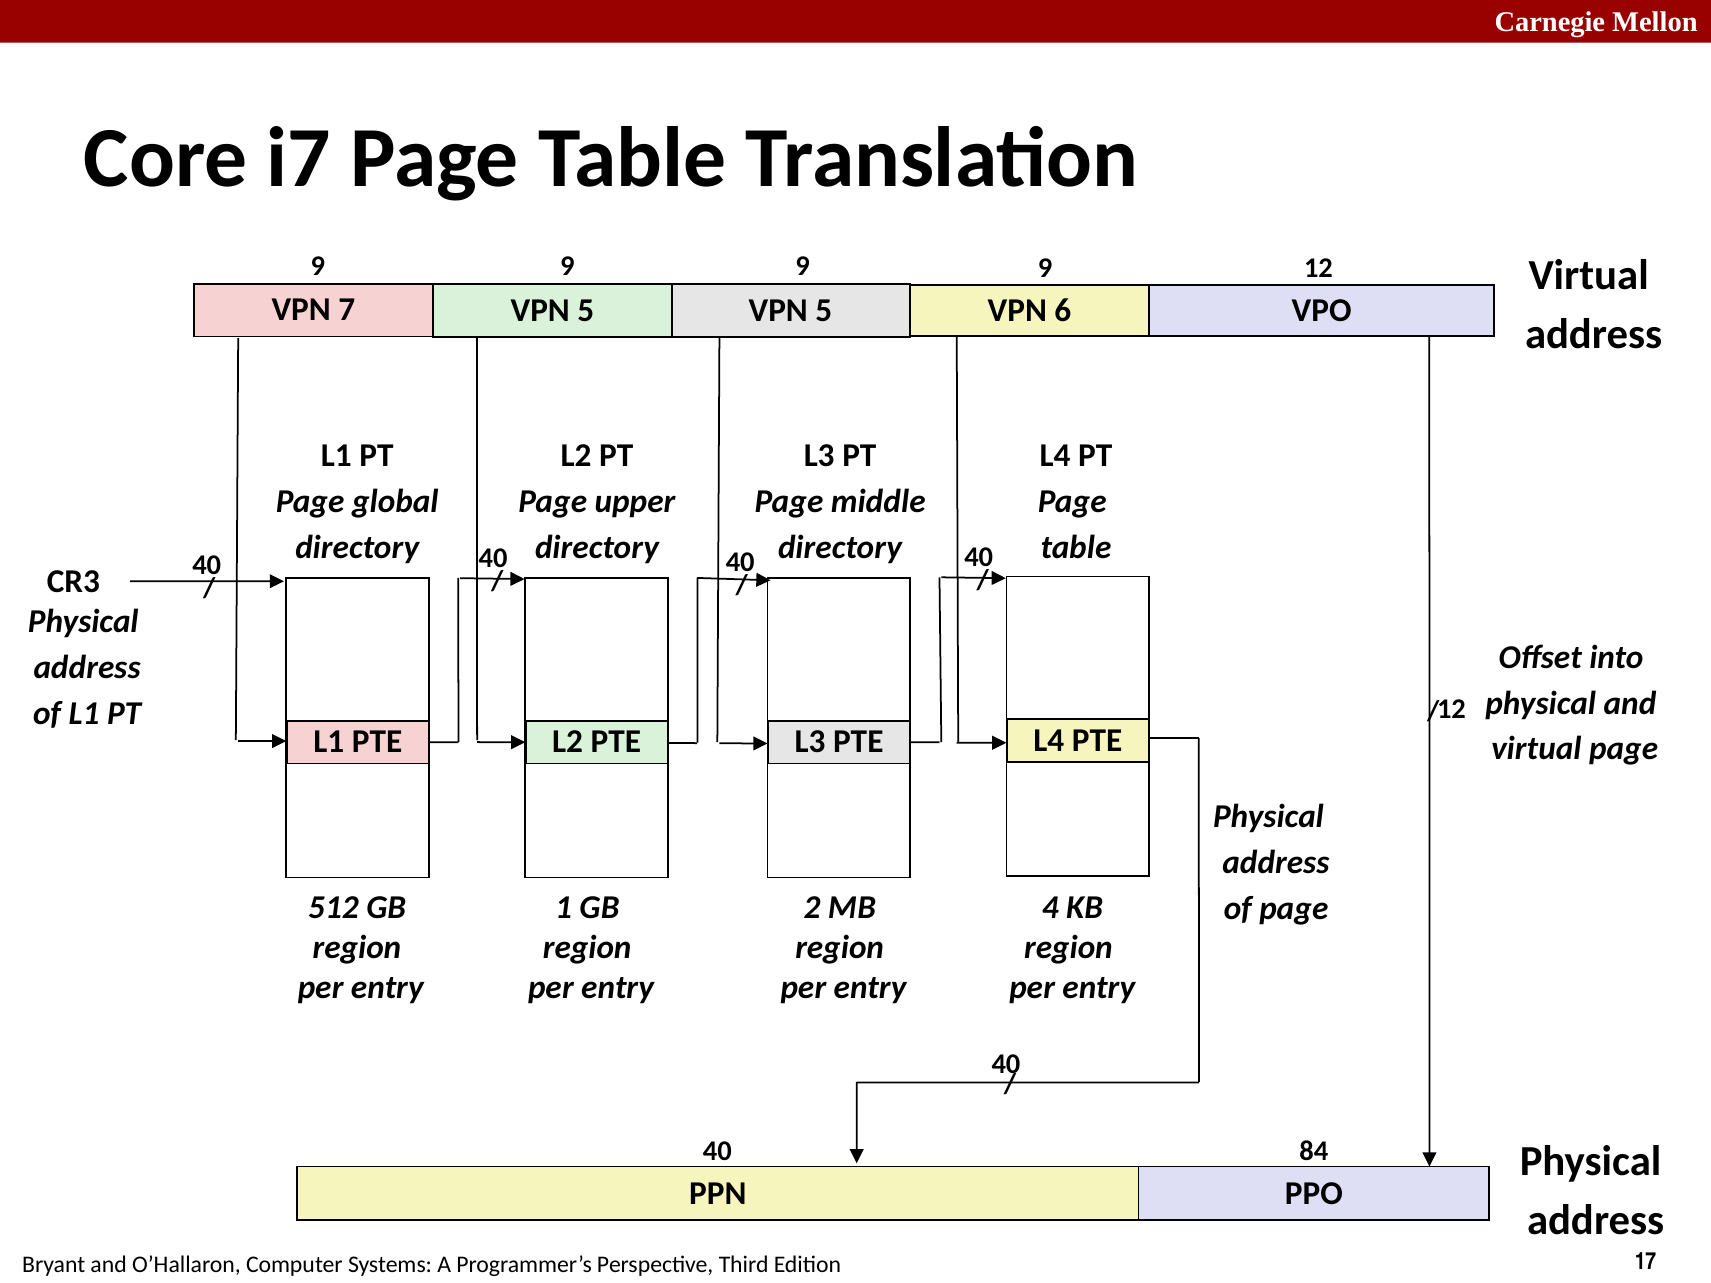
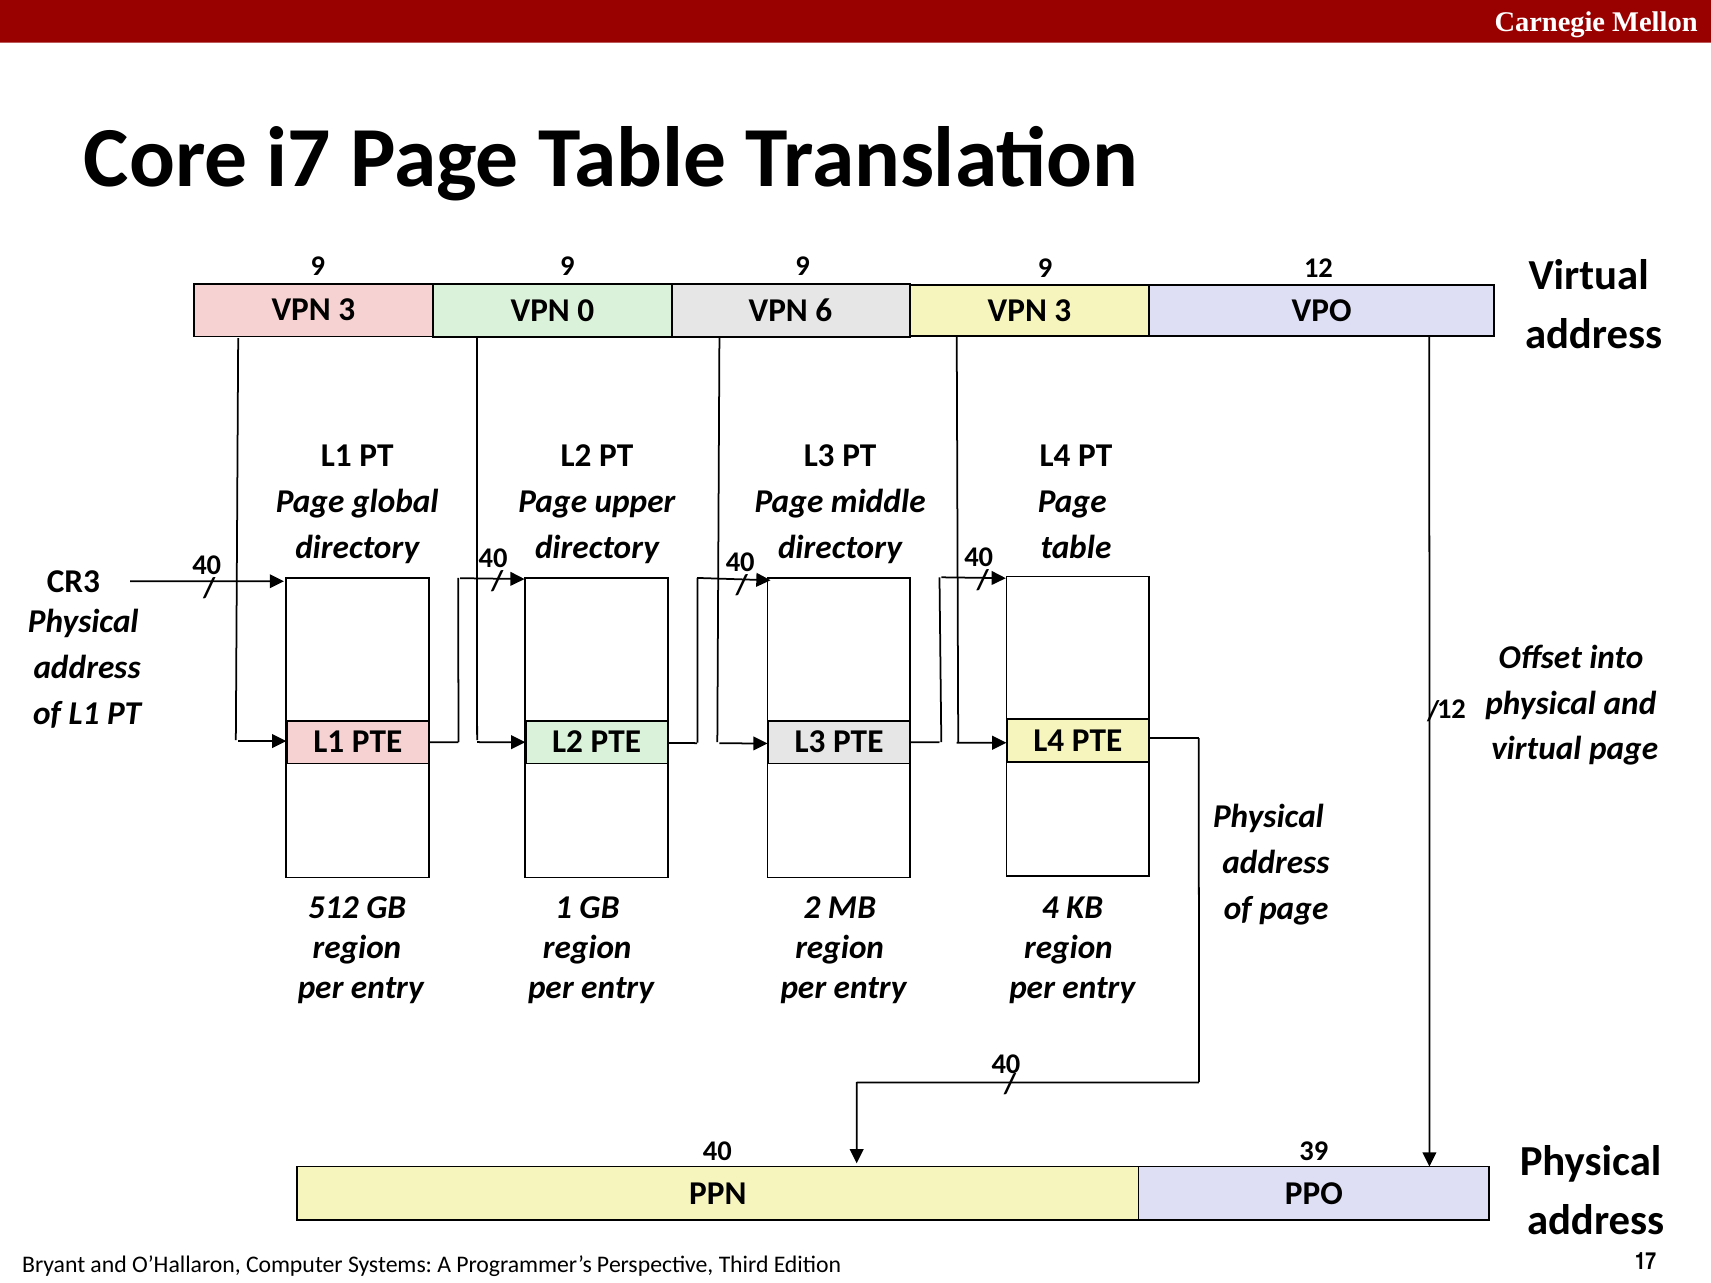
7 at (347, 310): 7 -> 3
5 at (586, 310): 5 -> 0
5 at (824, 310): 5 -> 6
6 at (1063, 311): 6 -> 3
84: 84 -> 39
